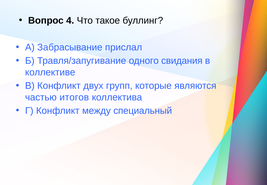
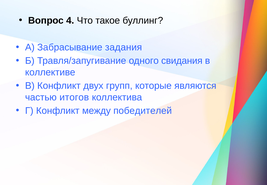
прислал: прислал -> задания
специальный: специальный -> победителей
